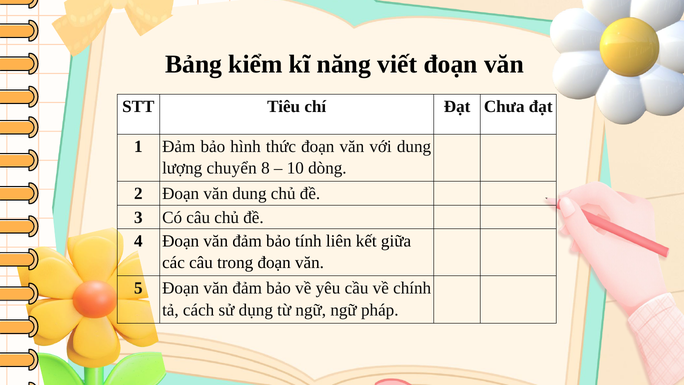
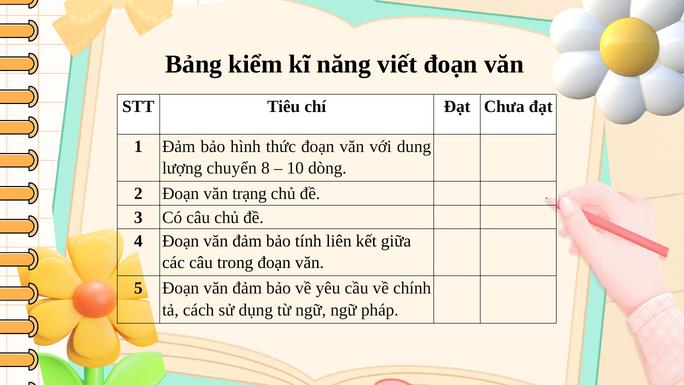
văn dung: dung -> trạng
